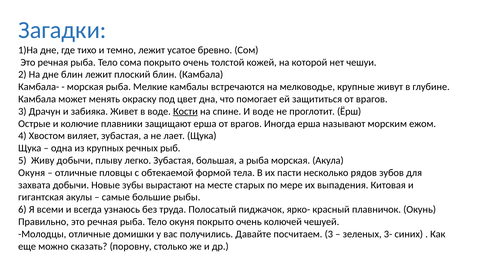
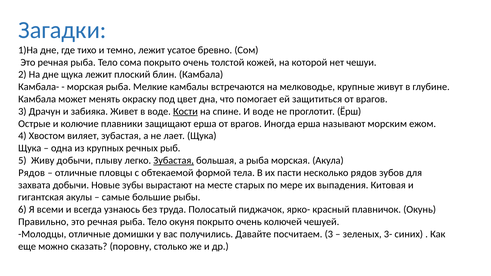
дне блин: блин -> щука
Зубастая at (174, 161) underline: none -> present
Окуня at (32, 173): Окуня -> Рядов
